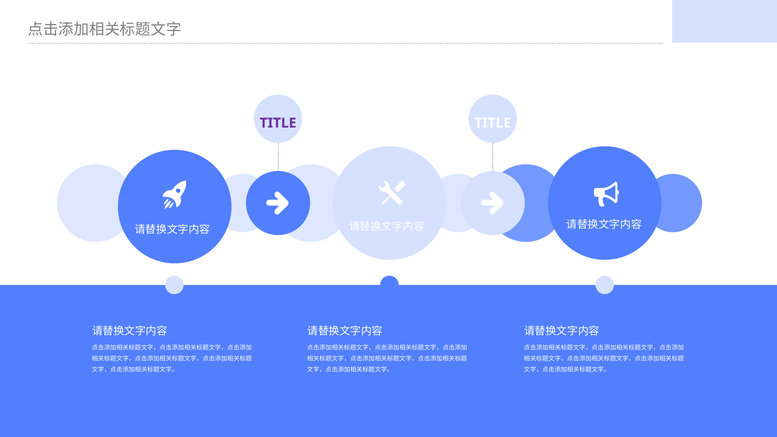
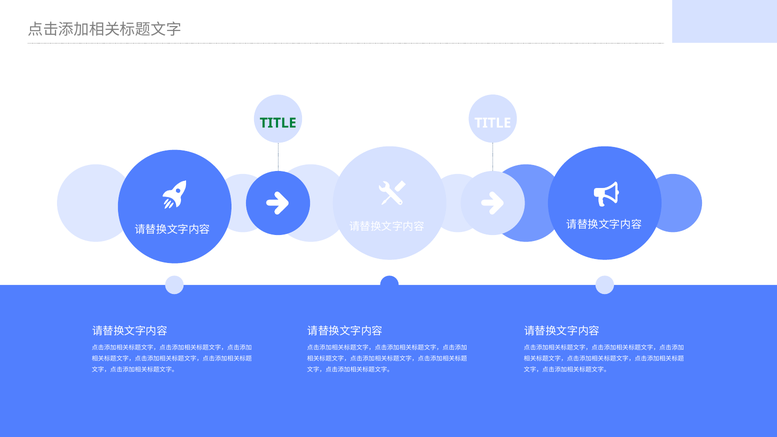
TITLE at (278, 123) colour: purple -> green
